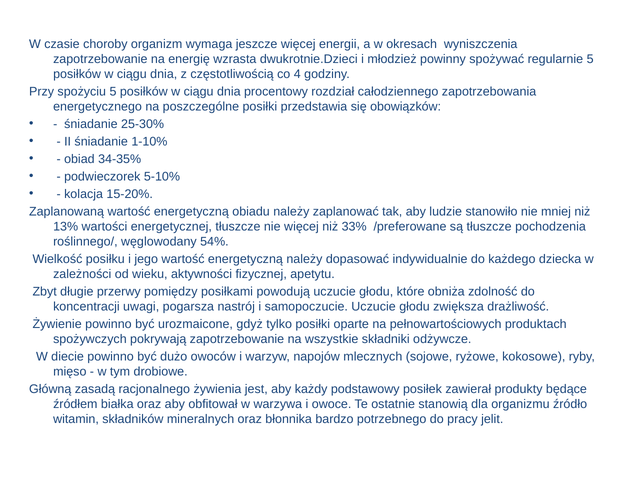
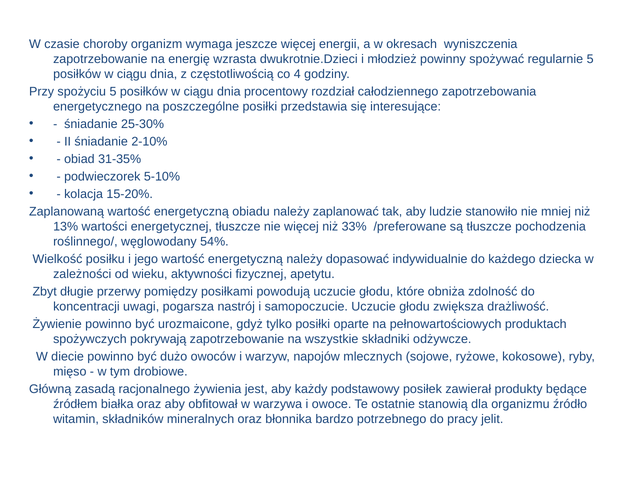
obowiązków: obowiązków -> interesujące
1-10%: 1-10% -> 2-10%
34-35%: 34-35% -> 31-35%
